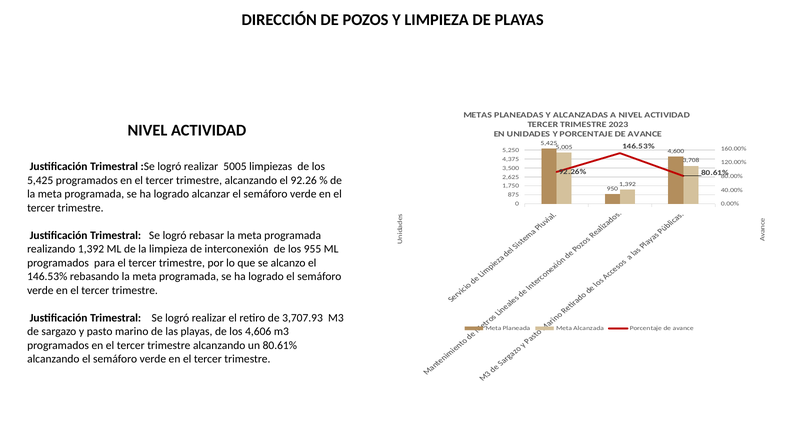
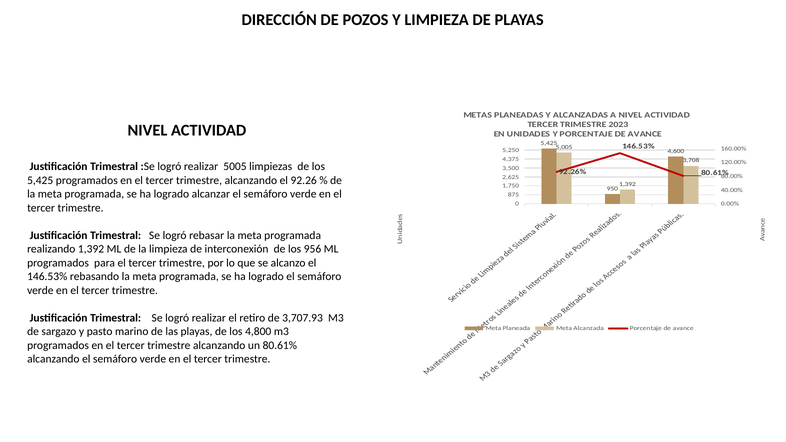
955: 955 -> 956
4,606: 4,606 -> 4,800
